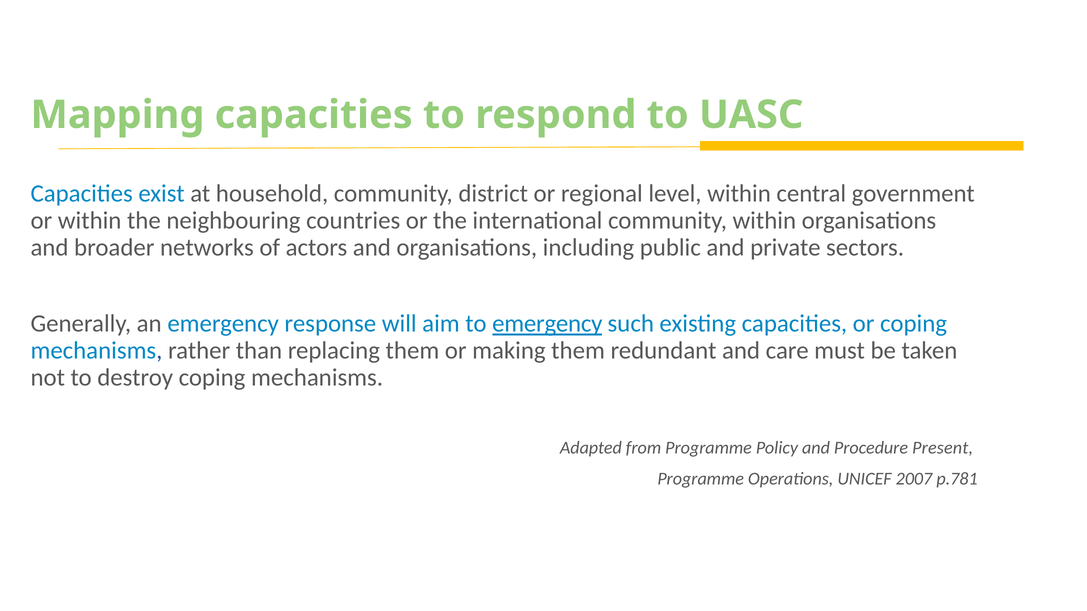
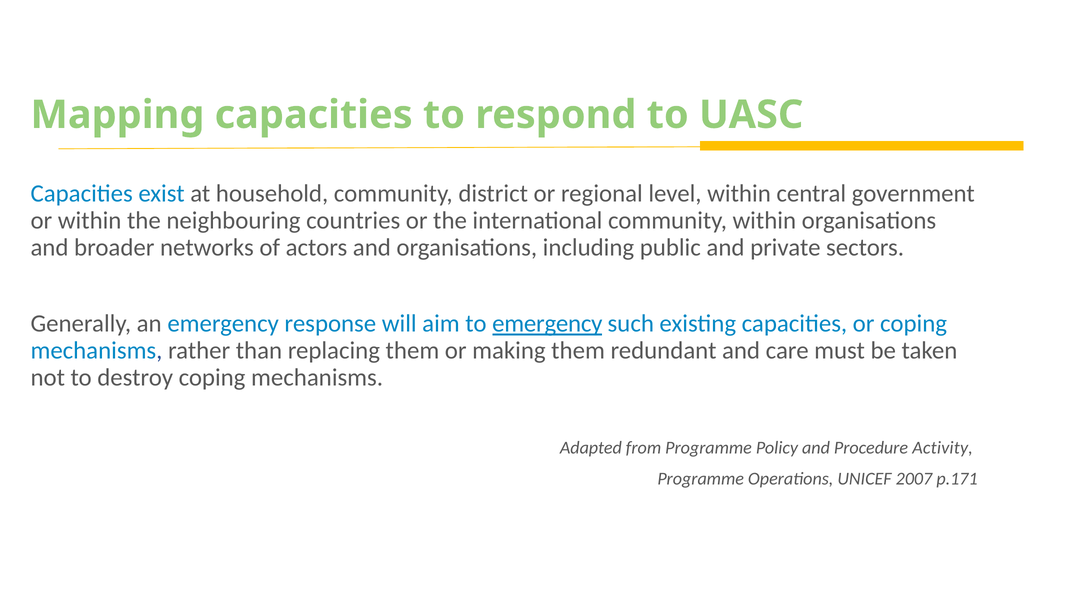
Present: Present -> Activity
p.781: p.781 -> p.171
